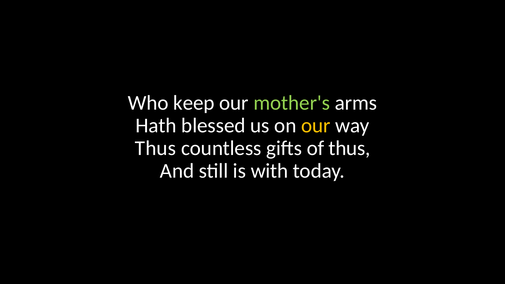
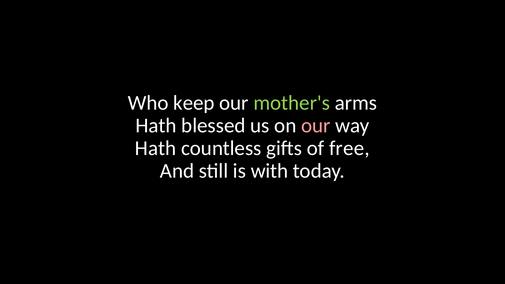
our at (316, 126) colour: yellow -> pink
Thus at (156, 148): Thus -> Hath
of thus: thus -> free
